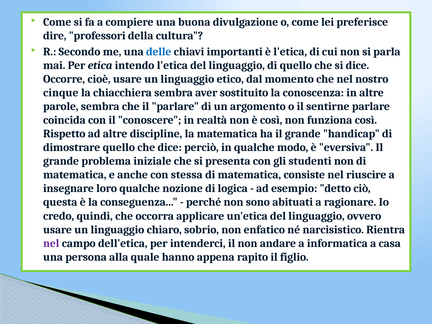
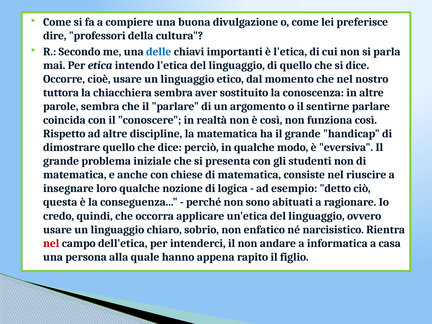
cinque: cinque -> tuttora
stessa: stessa -> chiese
nel at (51, 243) colour: purple -> red
